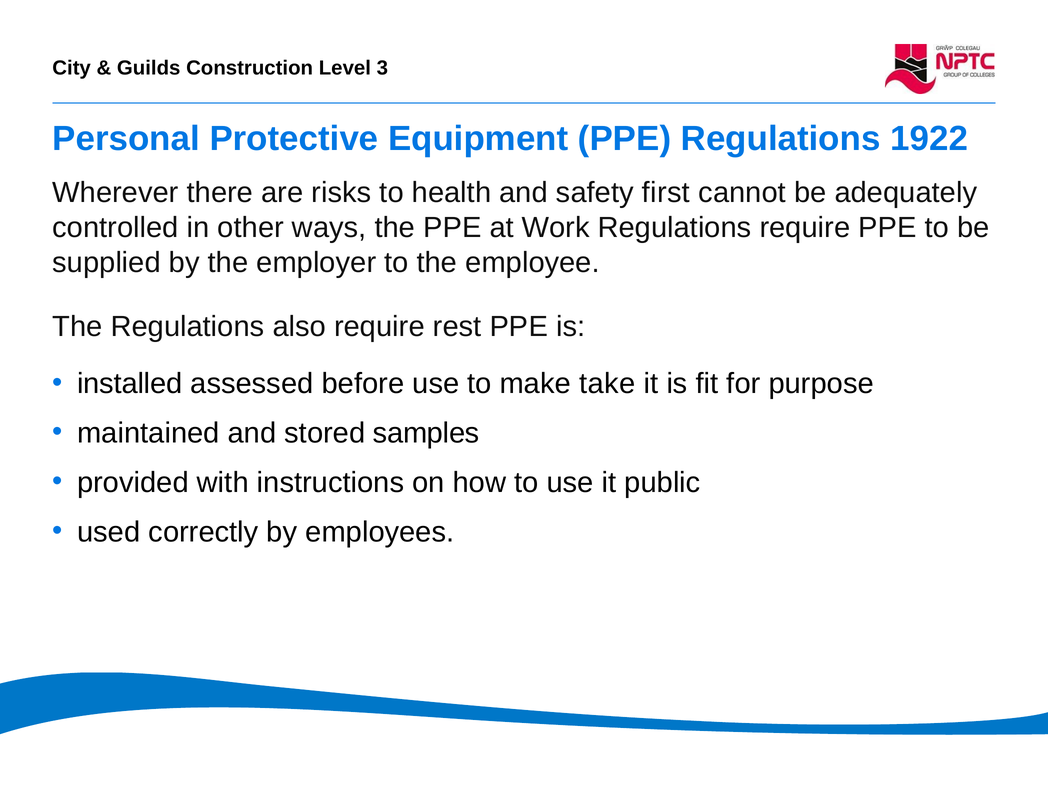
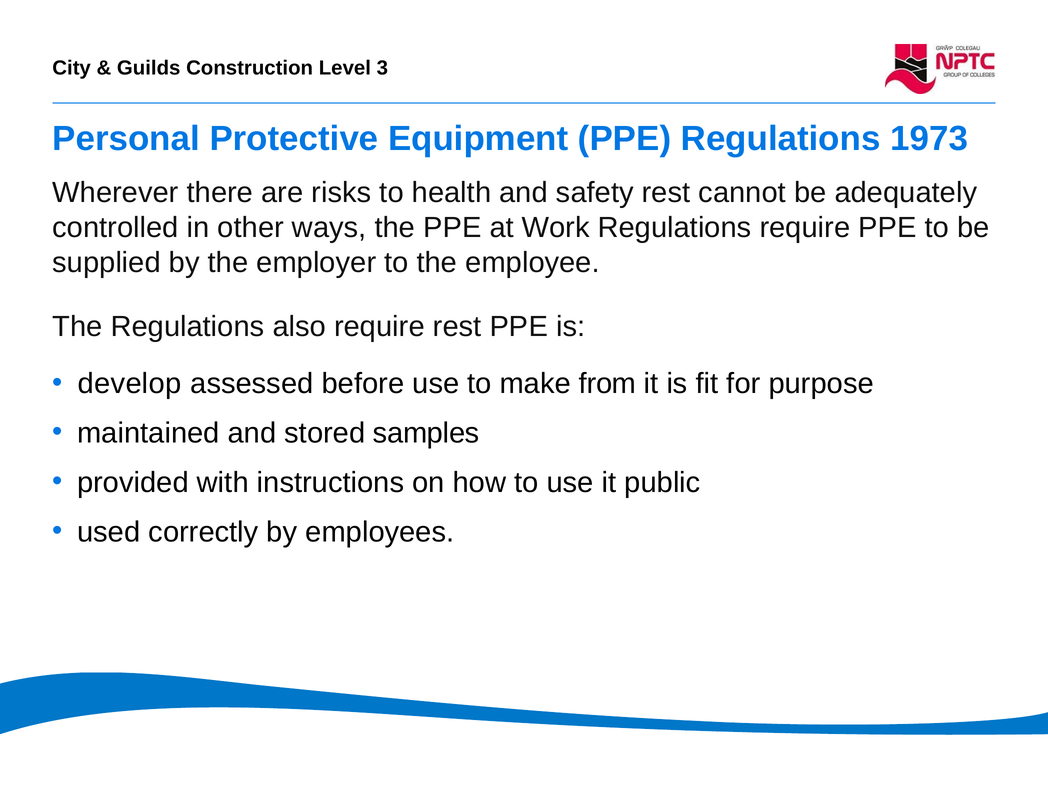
1922: 1922 -> 1973
safety first: first -> rest
installed: installed -> develop
take: take -> from
